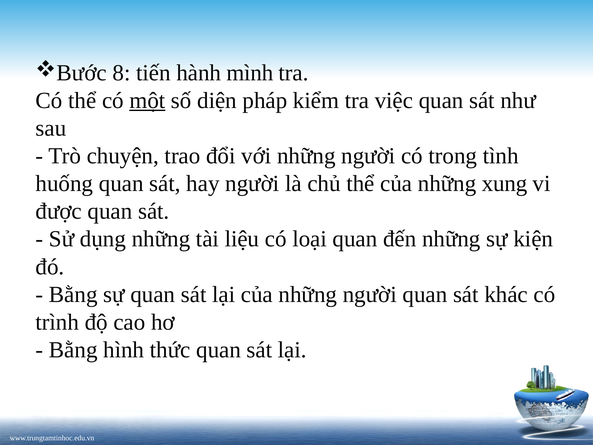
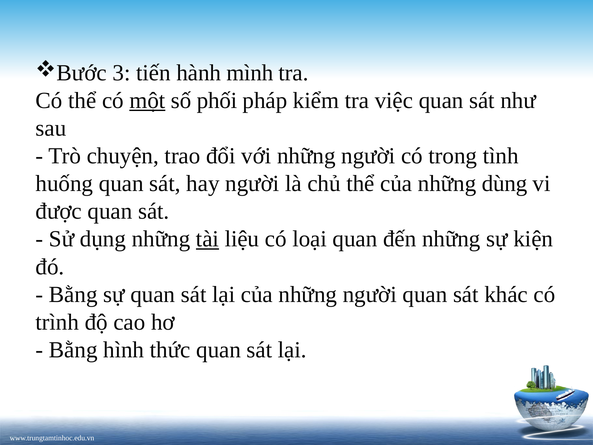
8: 8 -> 3
diện: diện -> phối
xung: xung -> dùng
tài underline: none -> present
